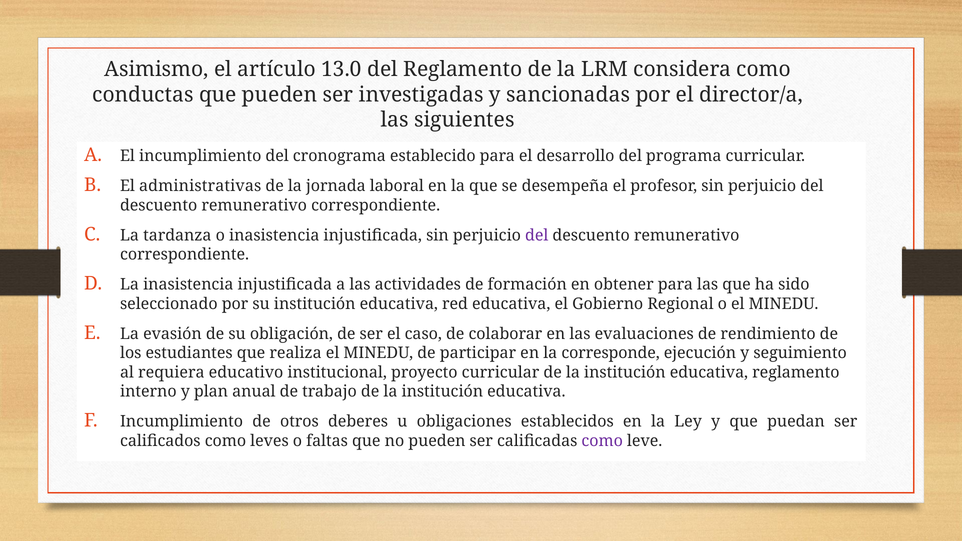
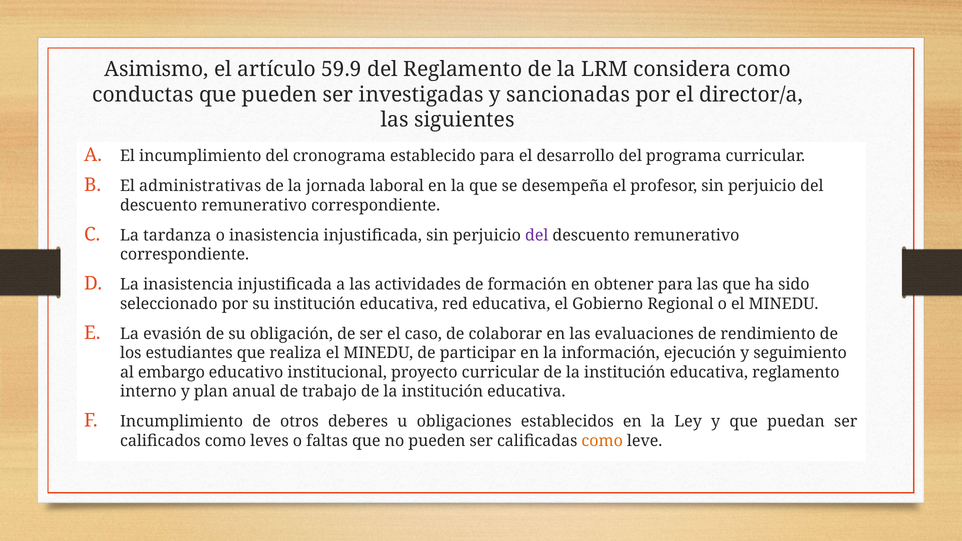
13.0: 13.0 -> 59.9
corresponde: corresponde -> información
requiera: requiera -> embargo
como at (602, 441) colour: purple -> orange
